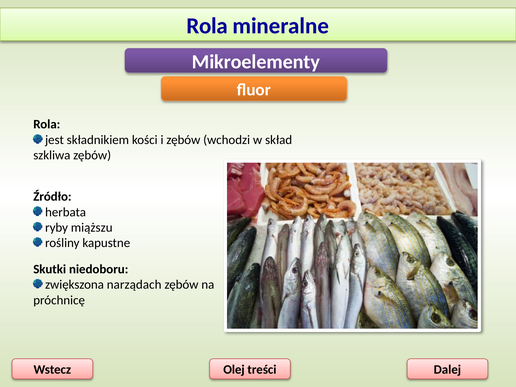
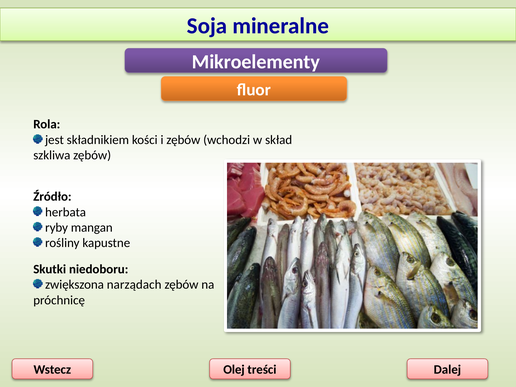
Rola at (207, 26): Rola -> Soja
miąższu: miąższu -> mangan
